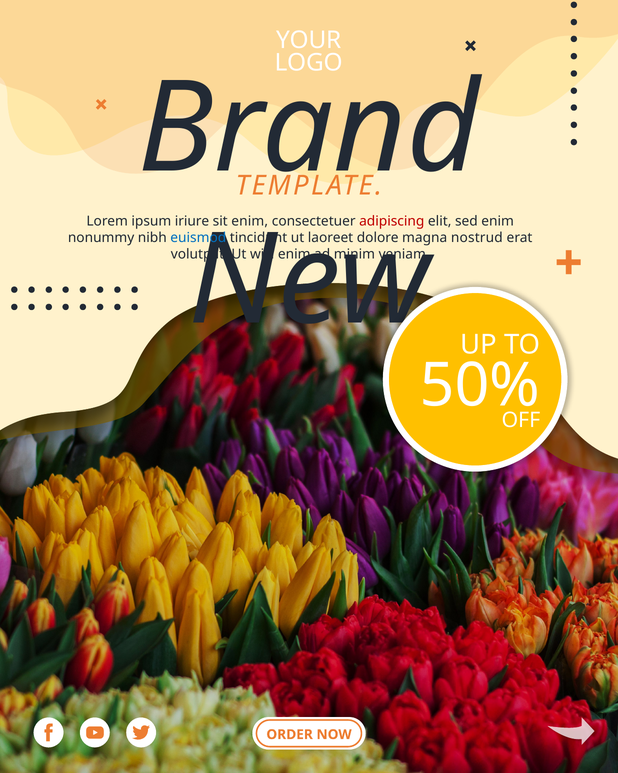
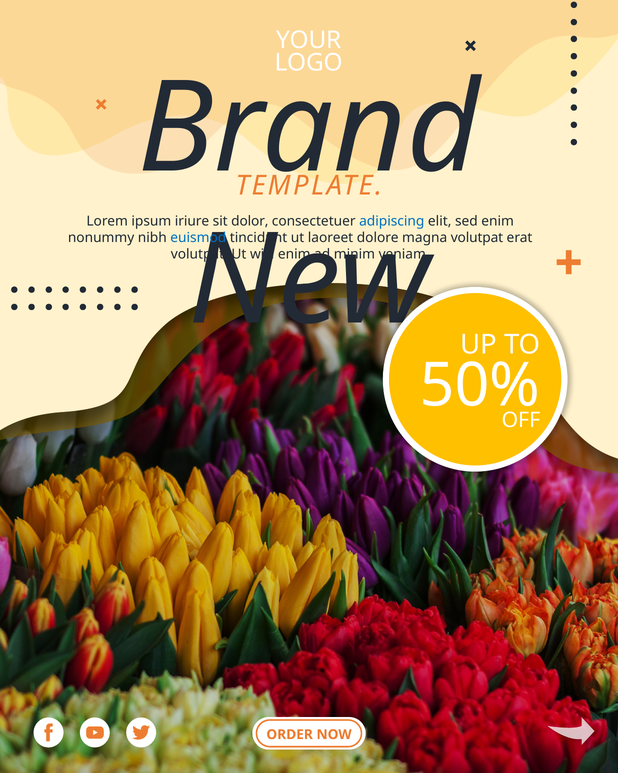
sit enim: enim -> dolor
adipiscing colour: red -> blue
magna nostrud: nostrud -> volutpat
